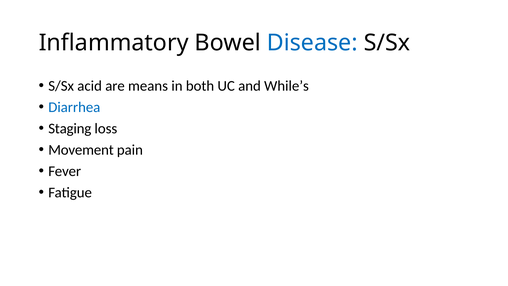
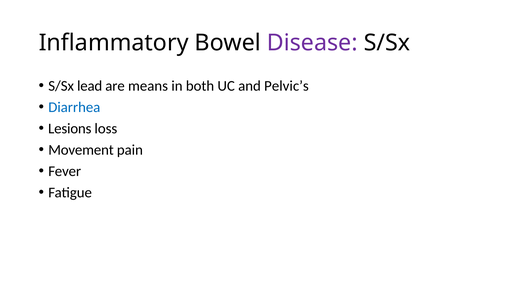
Disease colour: blue -> purple
acid: acid -> lead
While’s: While’s -> Pelvic’s
Staging: Staging -> Lesions
